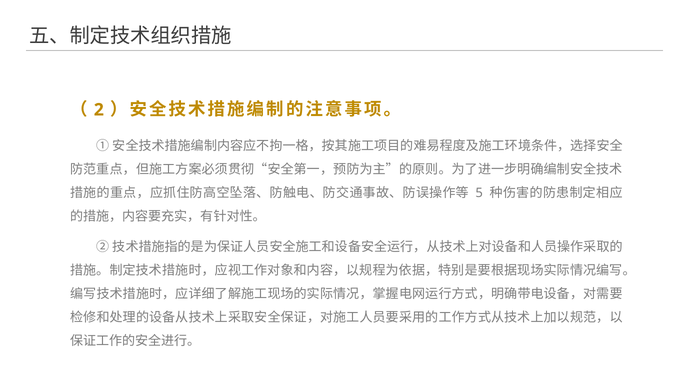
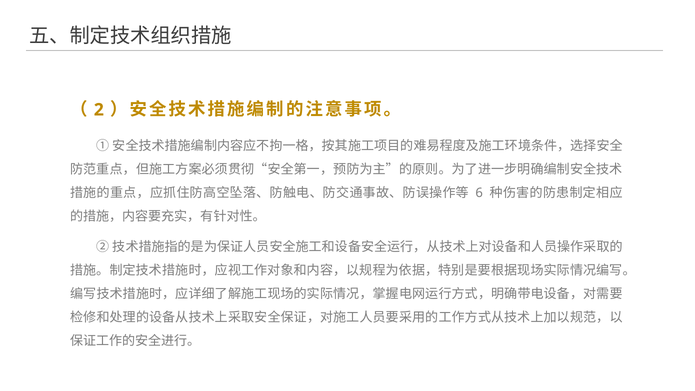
5: 5 -> 6
